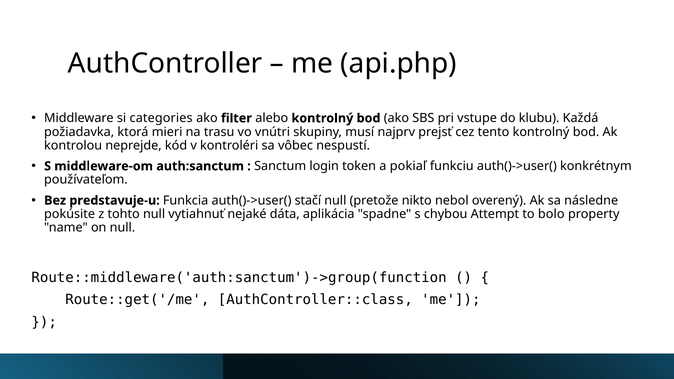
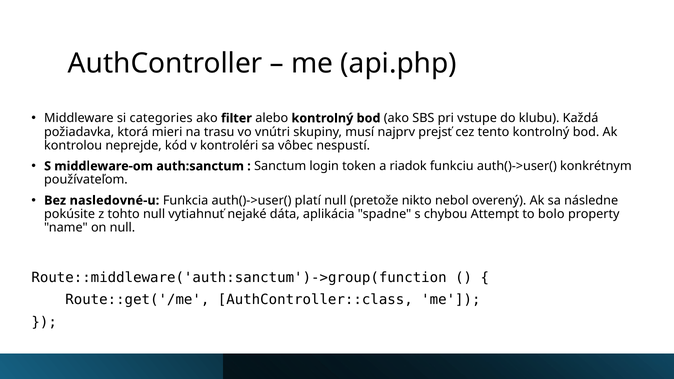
pokiaľ: pokiaľ -> riadok
predstavuje-u: predstavuje-u -> nasledovné-u
stačí: stačí -> platí
